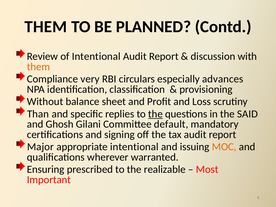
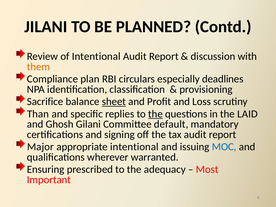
THEM at (46, 27): THEM -> JILANI
very: very -> plan
advances: advances -> deadlines
Without: Without -> Sacrifice
sheet underline: none -> present
SAID: SAID -> LAID
MOC colour: orange -> blue
realizable: realizable -> adequacy
